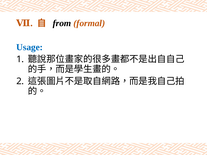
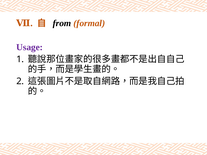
Usage colour: blue -> purple
